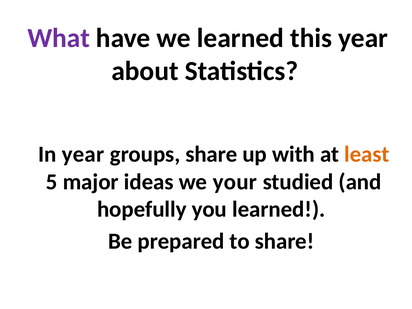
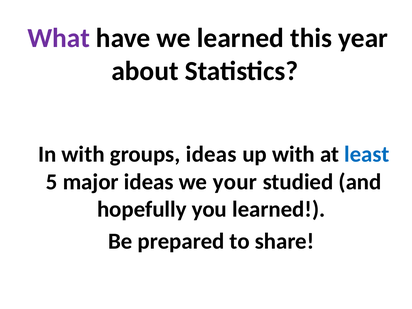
In year: year -> with
groups share: share -> ideas
least colour: orange -> blue
